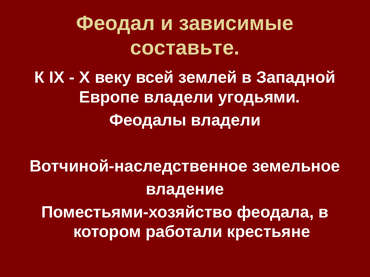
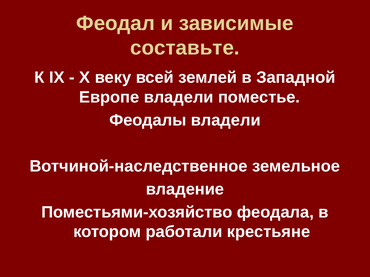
угодьями: угодьями -> поместье
